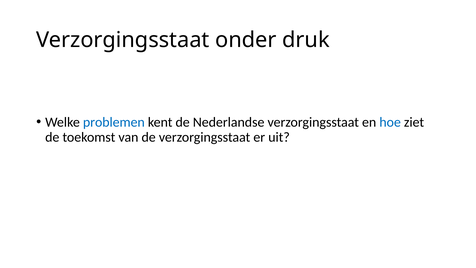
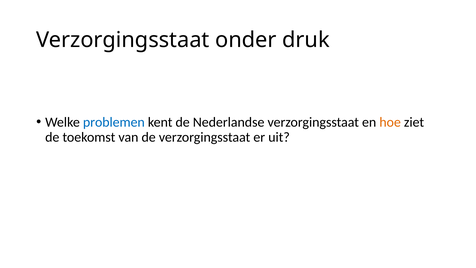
hoe colour: blue -> orange
